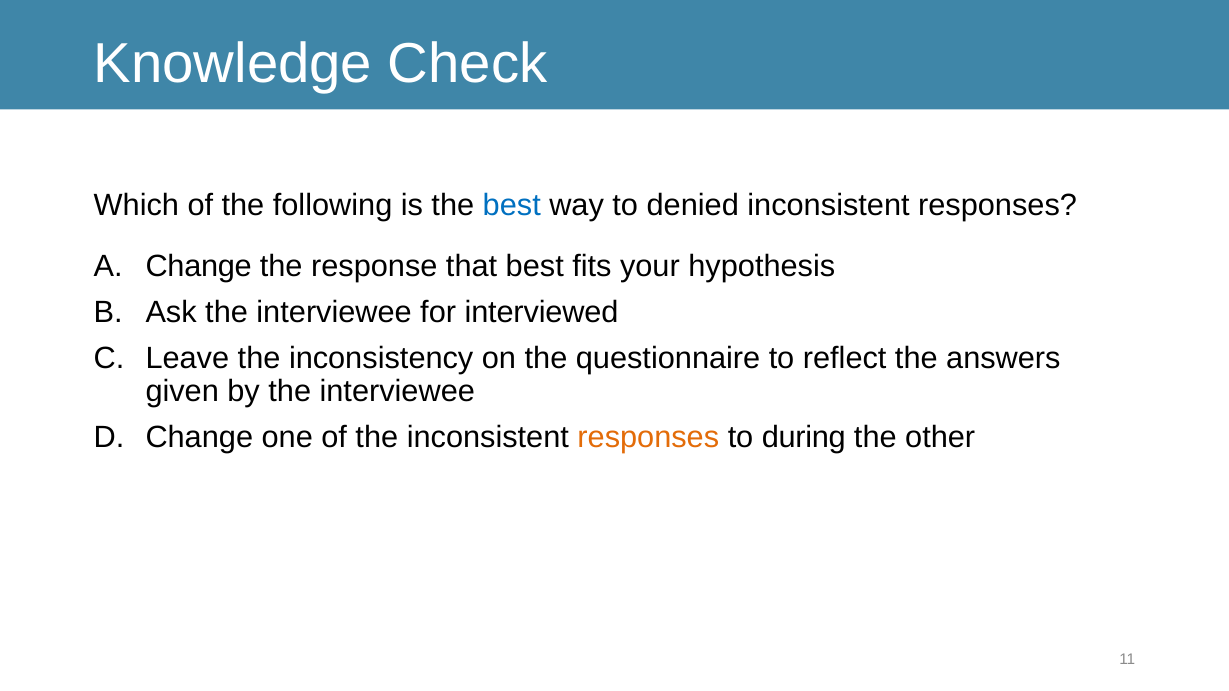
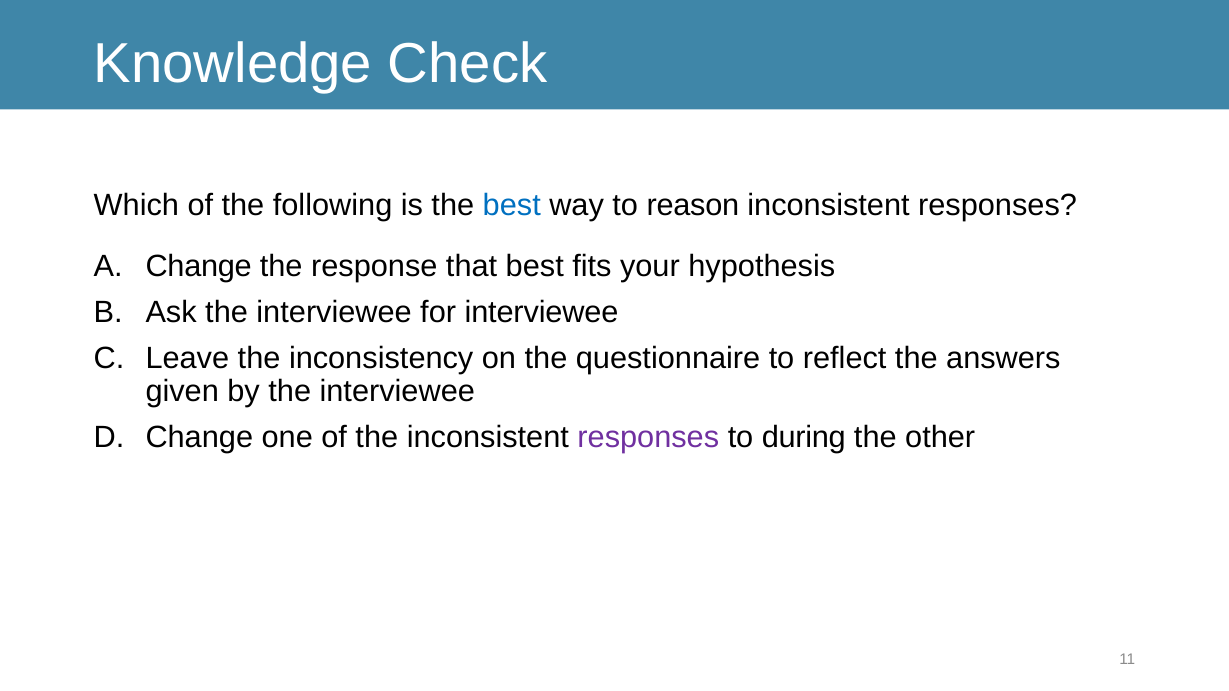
denied: denied -> reason
for interviewed: interviewed -> interviewee
responses at (648, 437) colour: orange -> purple
